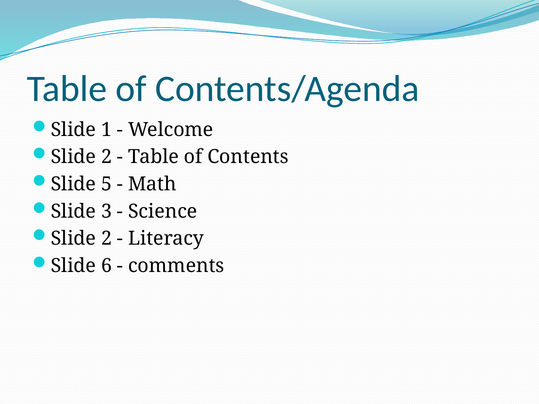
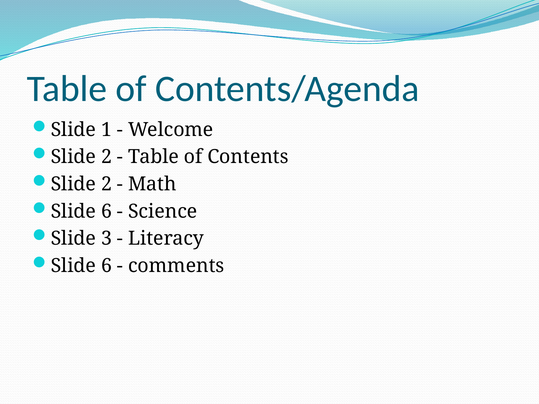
5 at (106, 184): 5 -> 2
3 at (106, 211): 3 -> 6
2 at (106, 239): 2 -> 3
